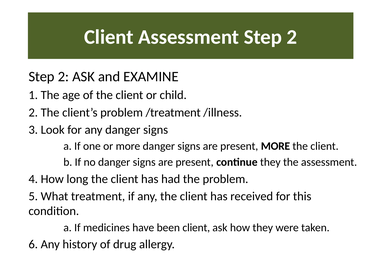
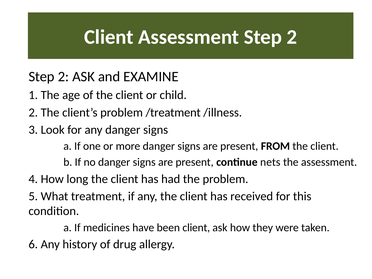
present MORE: MORE -> FROM
continue they: they -> nets
